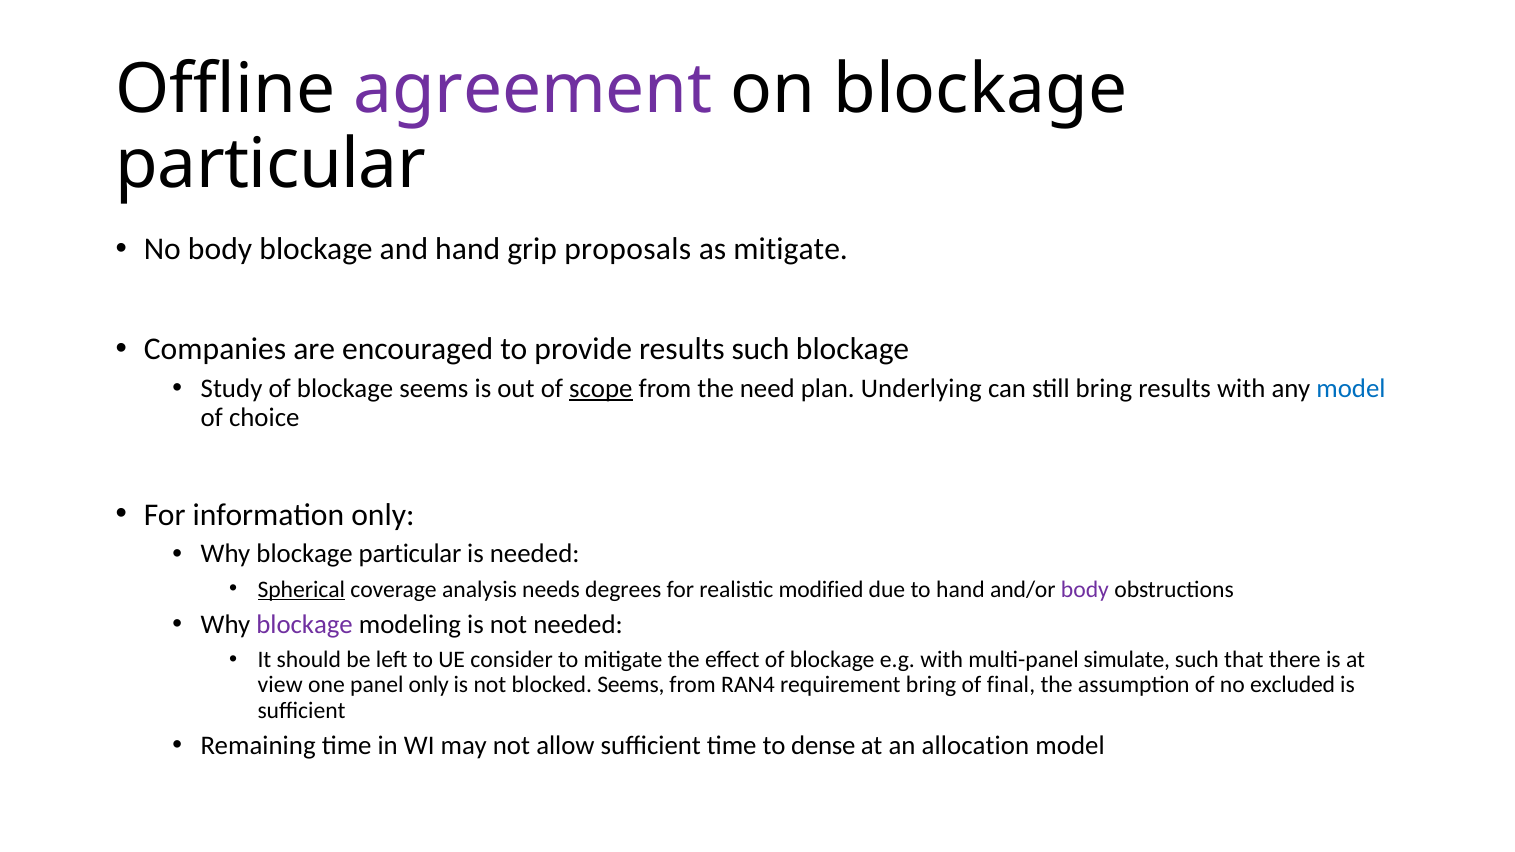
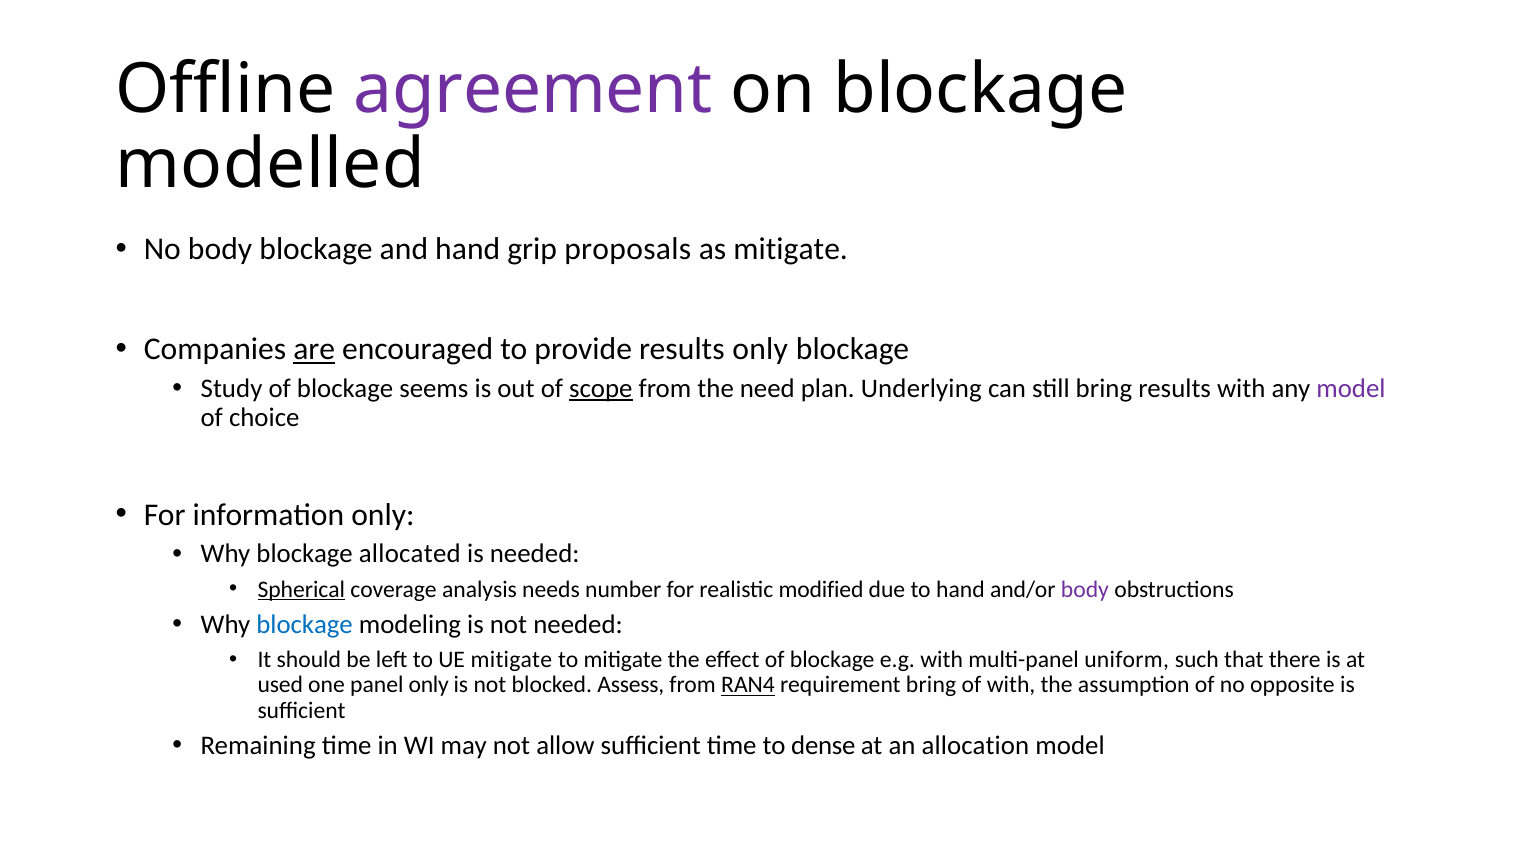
particular at (271, 165): particular -> modelled
are underline: none -> present
results such: such -> only
model at (1351, 389) colour: blue -> purple
Why blockage particular: particular -> allocated
degrees: degrees -> number
blockage at (305, 624) colour: purple -> blue
UE consider: consider -> mitigate
simulate: simulate -> uniform
view: view -> used
blocked Seems: Seems -> Assess
RAN4 underline: none -> present
of final: final -> with
excluded: excluded -> opposite
